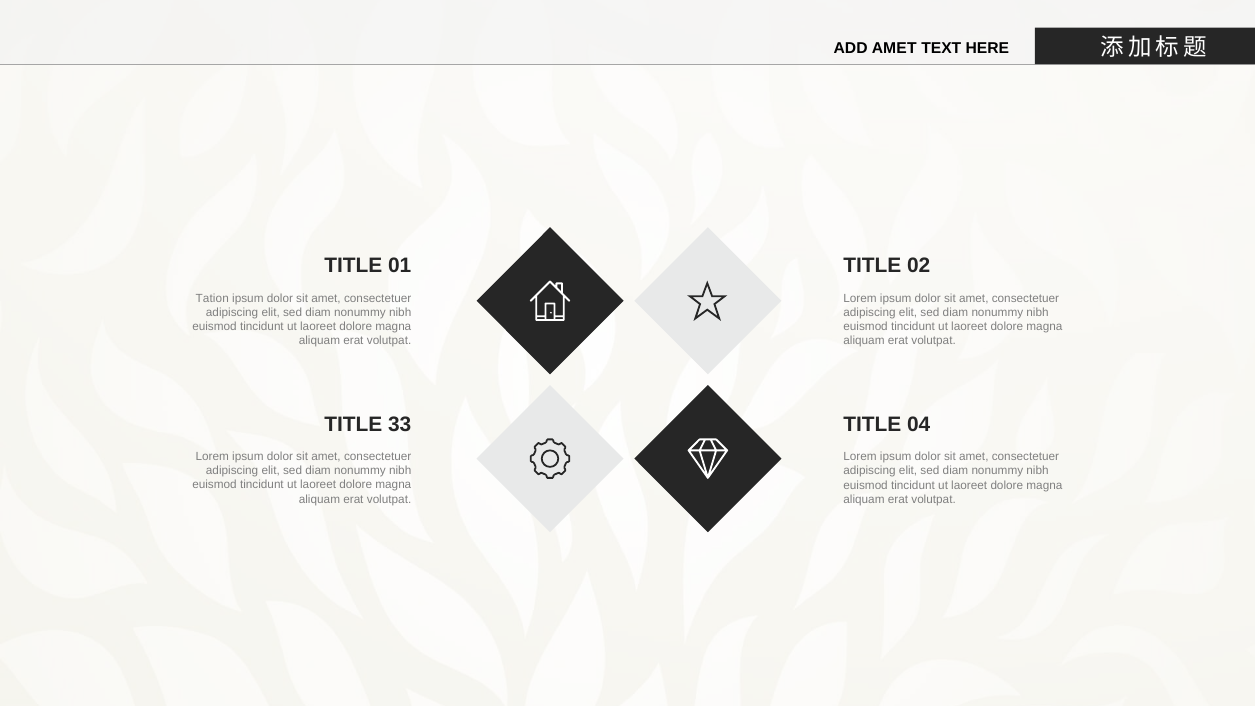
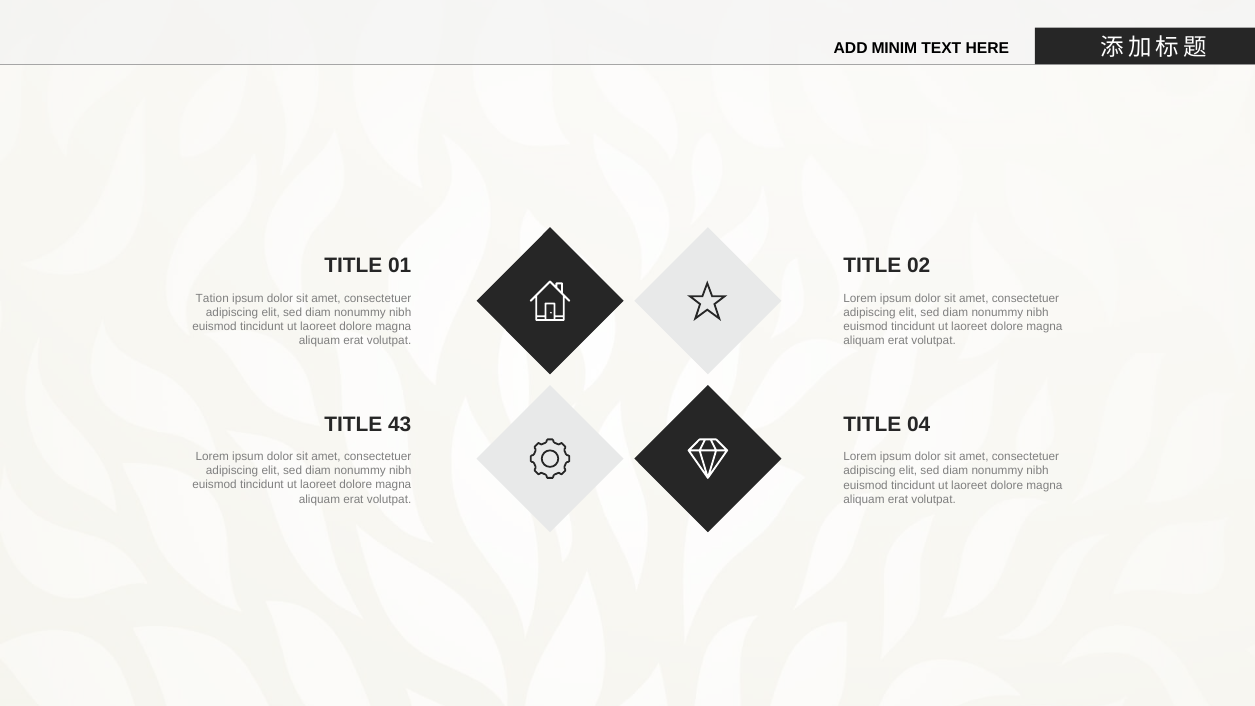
ADD AMET: AMET -> MINIM
33: 33 -> 43
